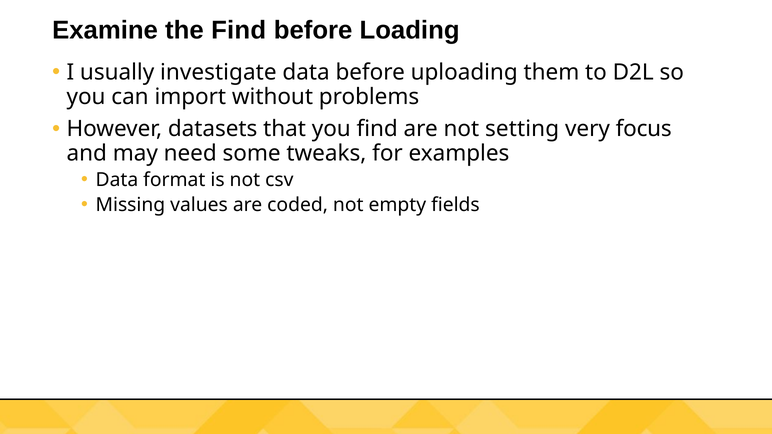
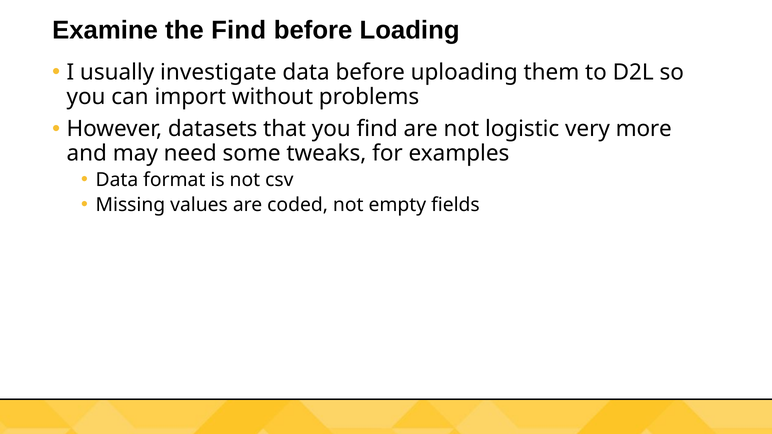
setting: setting -> logistic
focus: focus -> more
